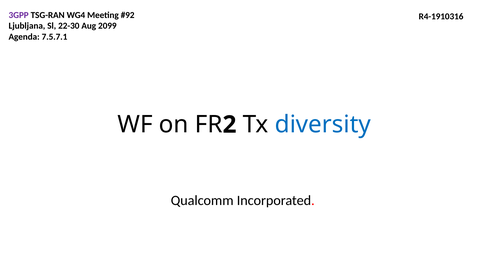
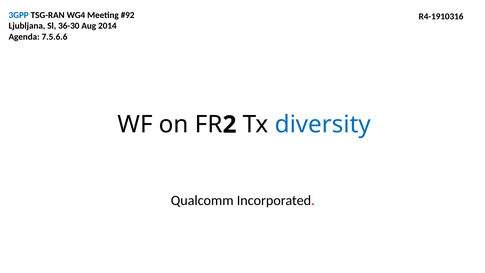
3GPP colour: purple -> blue
22-30: 22-30 -> 36-30
2099: 2099 -> 2014
7.5.7.1: 7.5.7.1 -> 7.5.6.6
